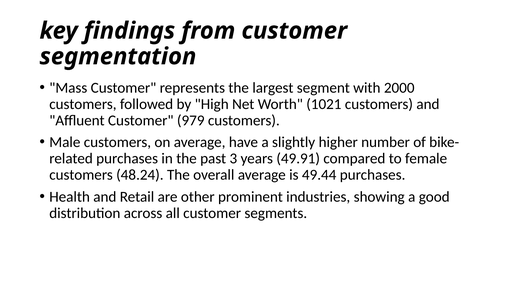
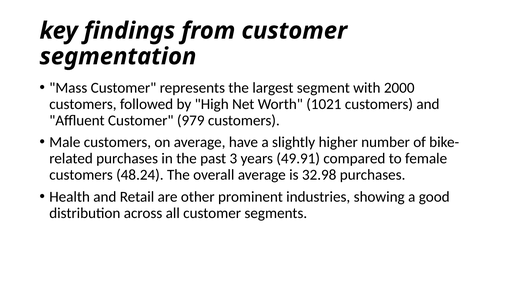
49.44: 49.44 -> 32.98
